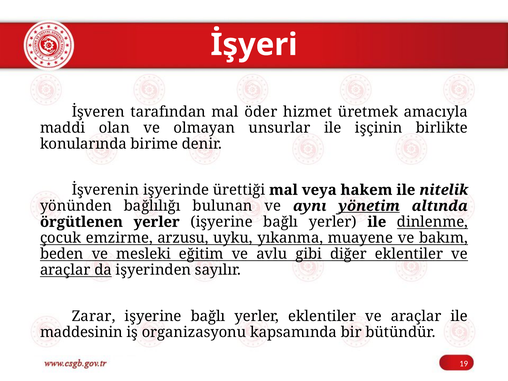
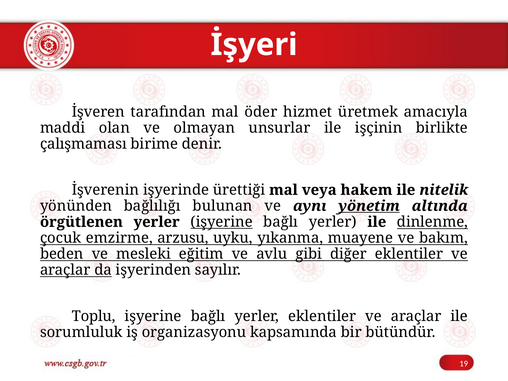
konularında: konularında -> çalışmaması
işyerine at (222, 222) underline: none -> present
Zarar: Zarar -> Toplu
maddesinin: maddesinin -> sorumluluk
